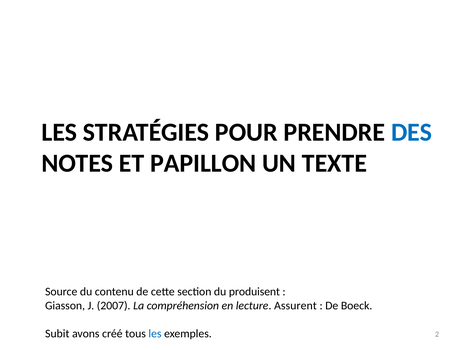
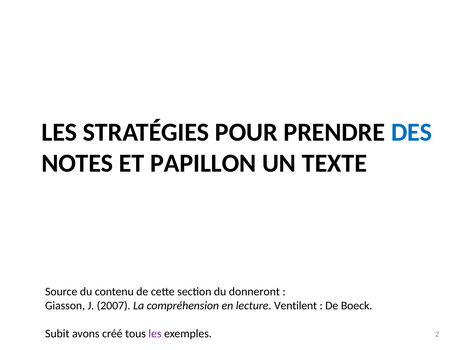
produisent: produisent -> donneront
Assurent: Assurent -> Ventilent
les at (155, 334) colour: blue -> purple
